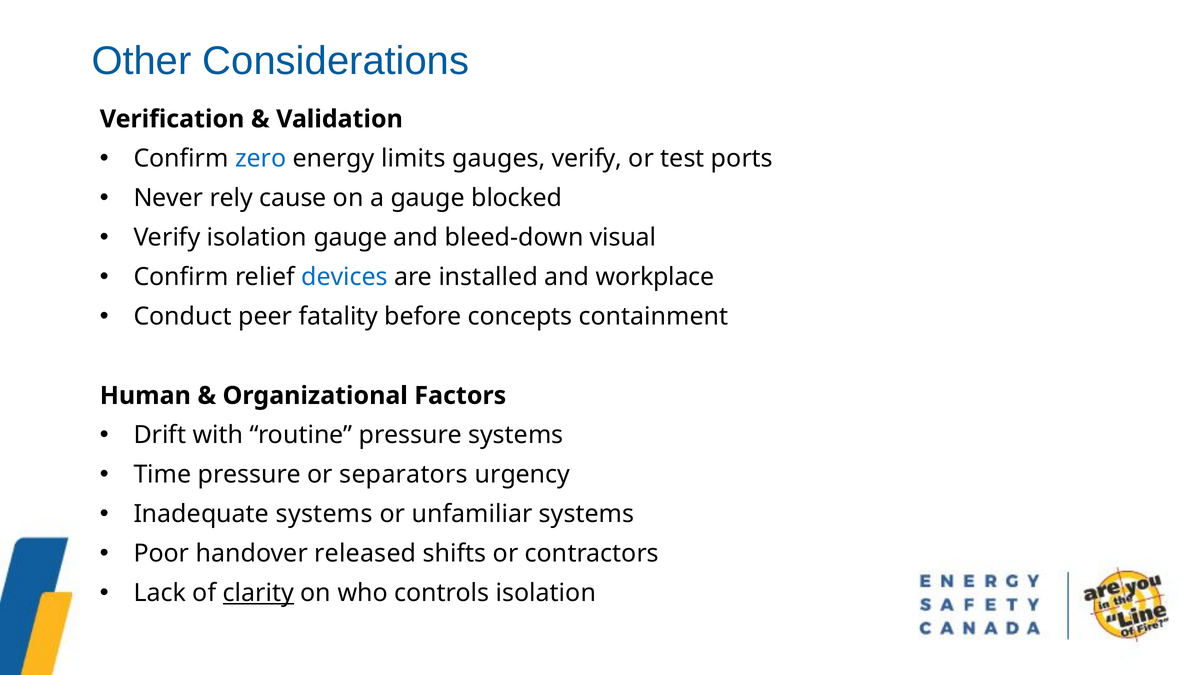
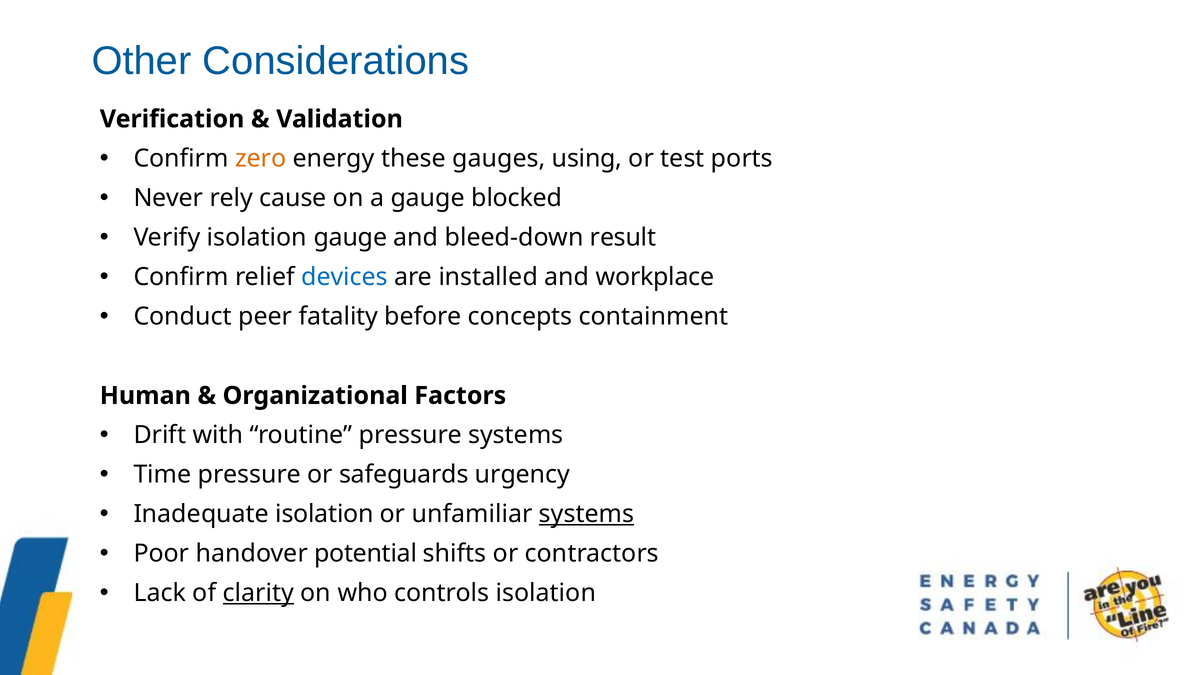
zero colour: blue -> orange
limits: limits -> these
gauges verify: verify -> using
visual: visual -> result
separators: separators -> safeguards
Inadequate systems: systems -> isolation
systems at (587, 514) underline: none -> present
released: released -> potential
